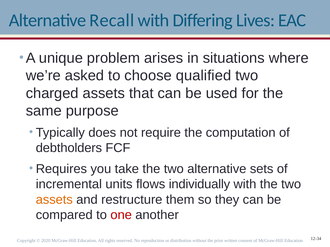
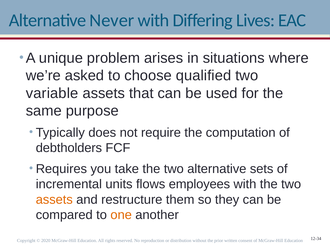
Recall: Recall -> Never
charged: charged -> variable
individually: individually -> employees
one colour: red -> orange
